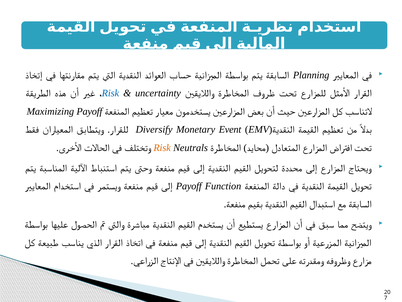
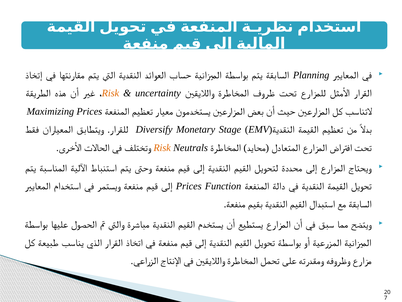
Risk at (110, 93) colour: blue -> orange
Maximizing Payoff: Payoff -> Prices
Event: Event -> Stage
Payoff at (189, 186): Payoff -> Prices
